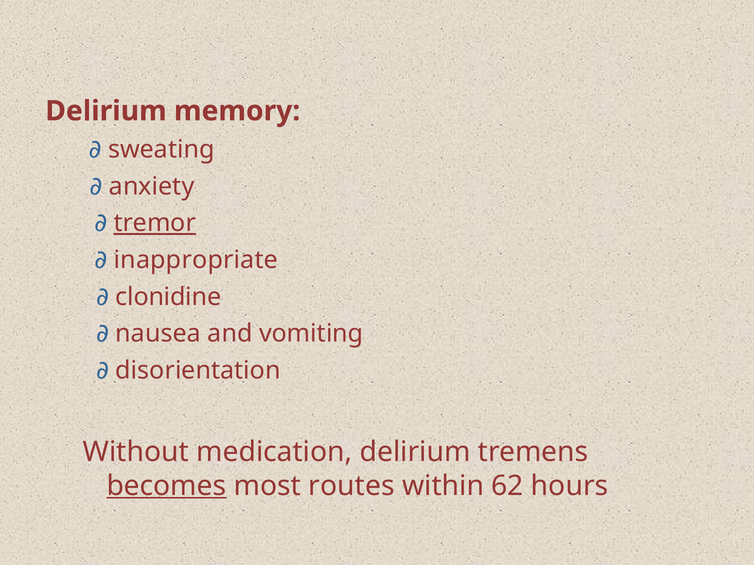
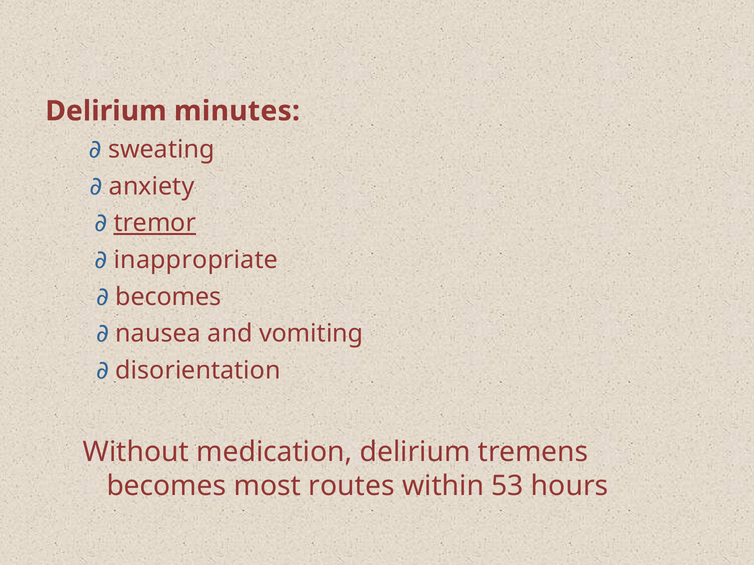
memory: memory -> minutes
clonidine at (168, 297): clonidine -> becomes
becomes at (166, 486) underline: present -> none
62: 62 -> 53
